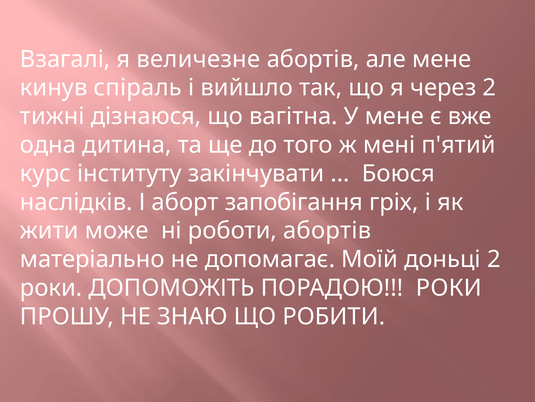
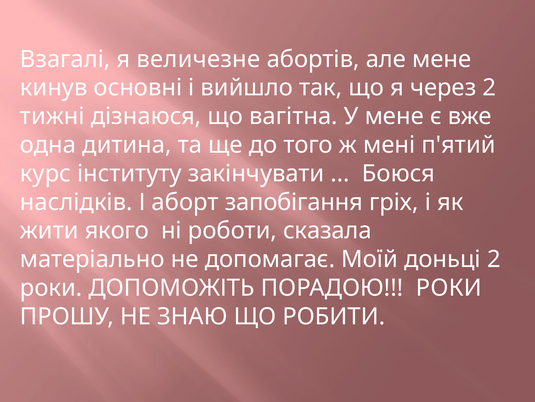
спіраль: спіраль -> основні
може: може -> якого
роботи абортів: абортів -> сказала
